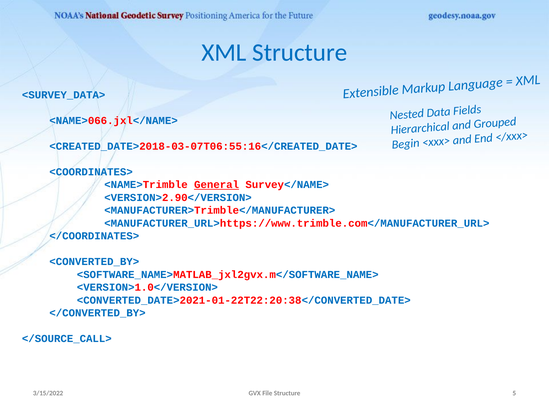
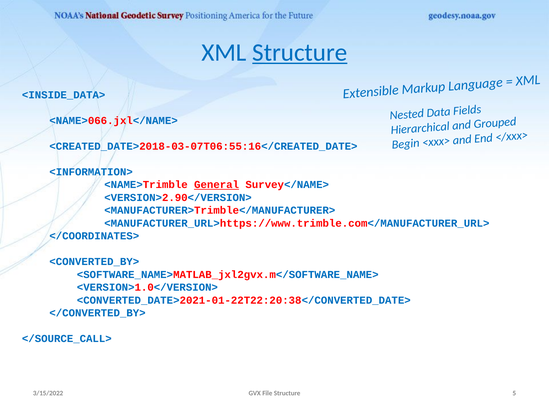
Structure at (300, 53) underline: none -> present
<SURVEY_DATA>: <SURVEY_DATA> -> <INSIDE_DATA>
<COORDINATES>: <COORDINATES> -> <INFORMATION>
